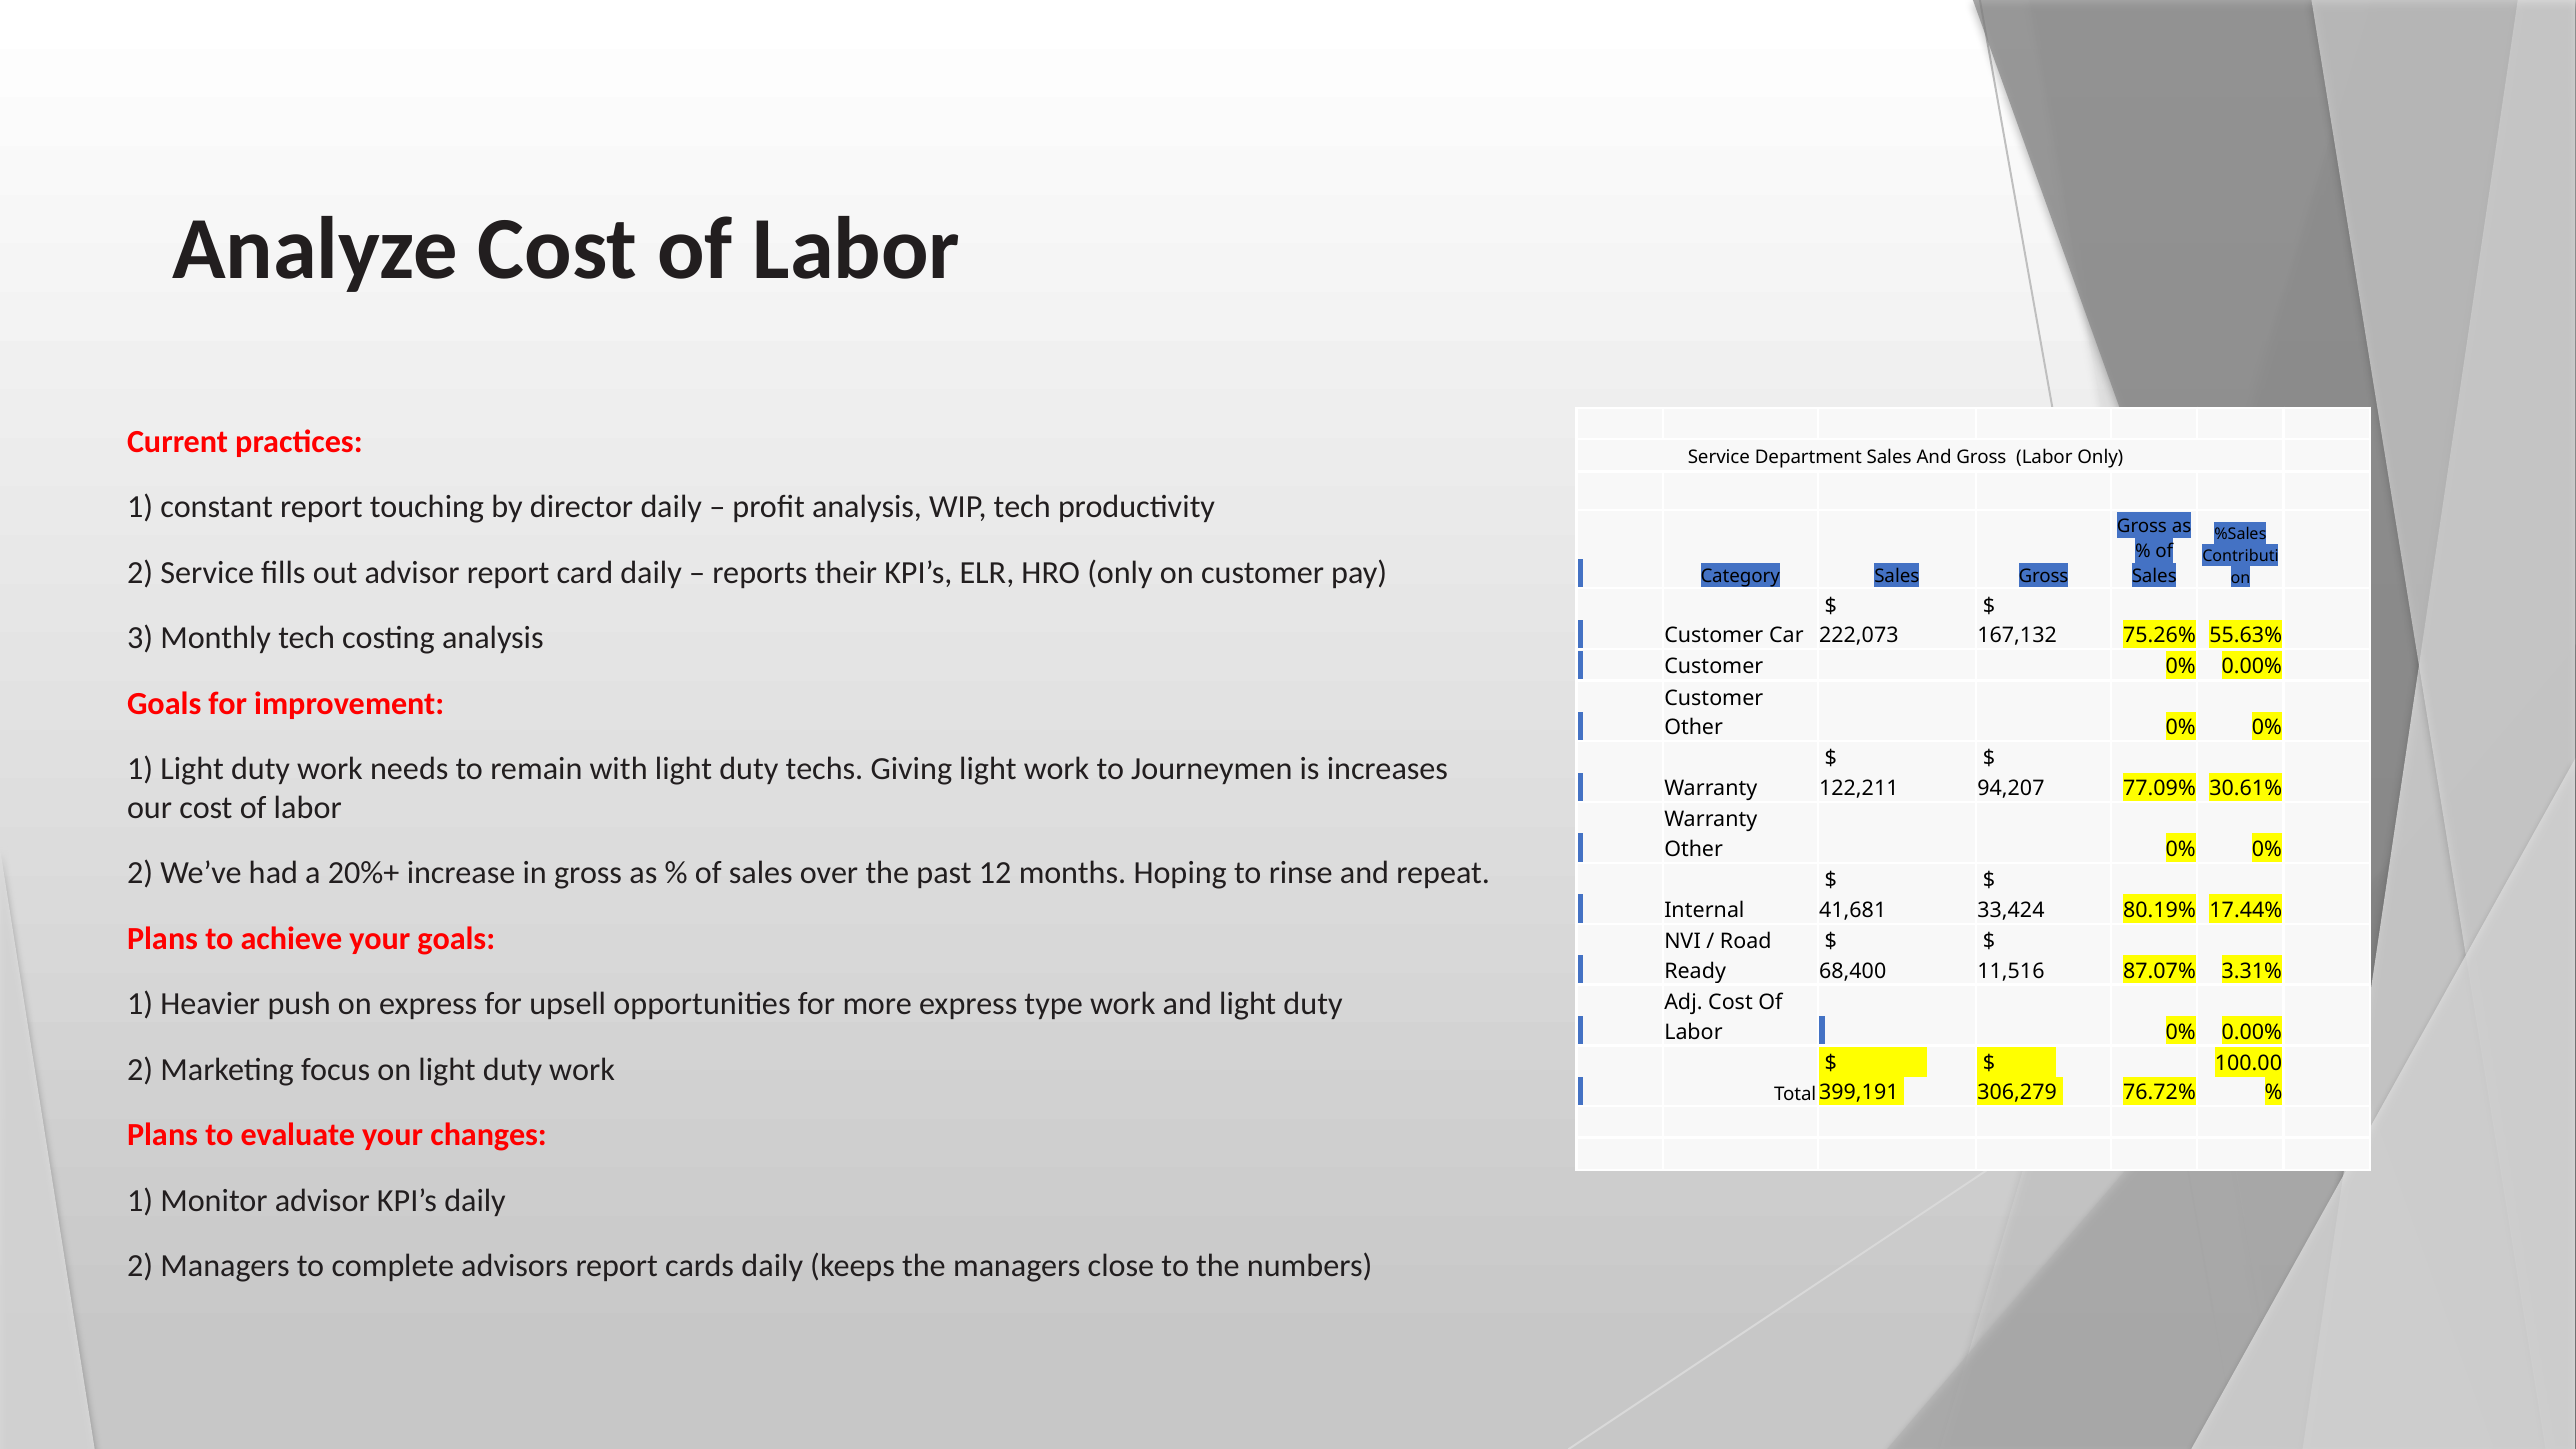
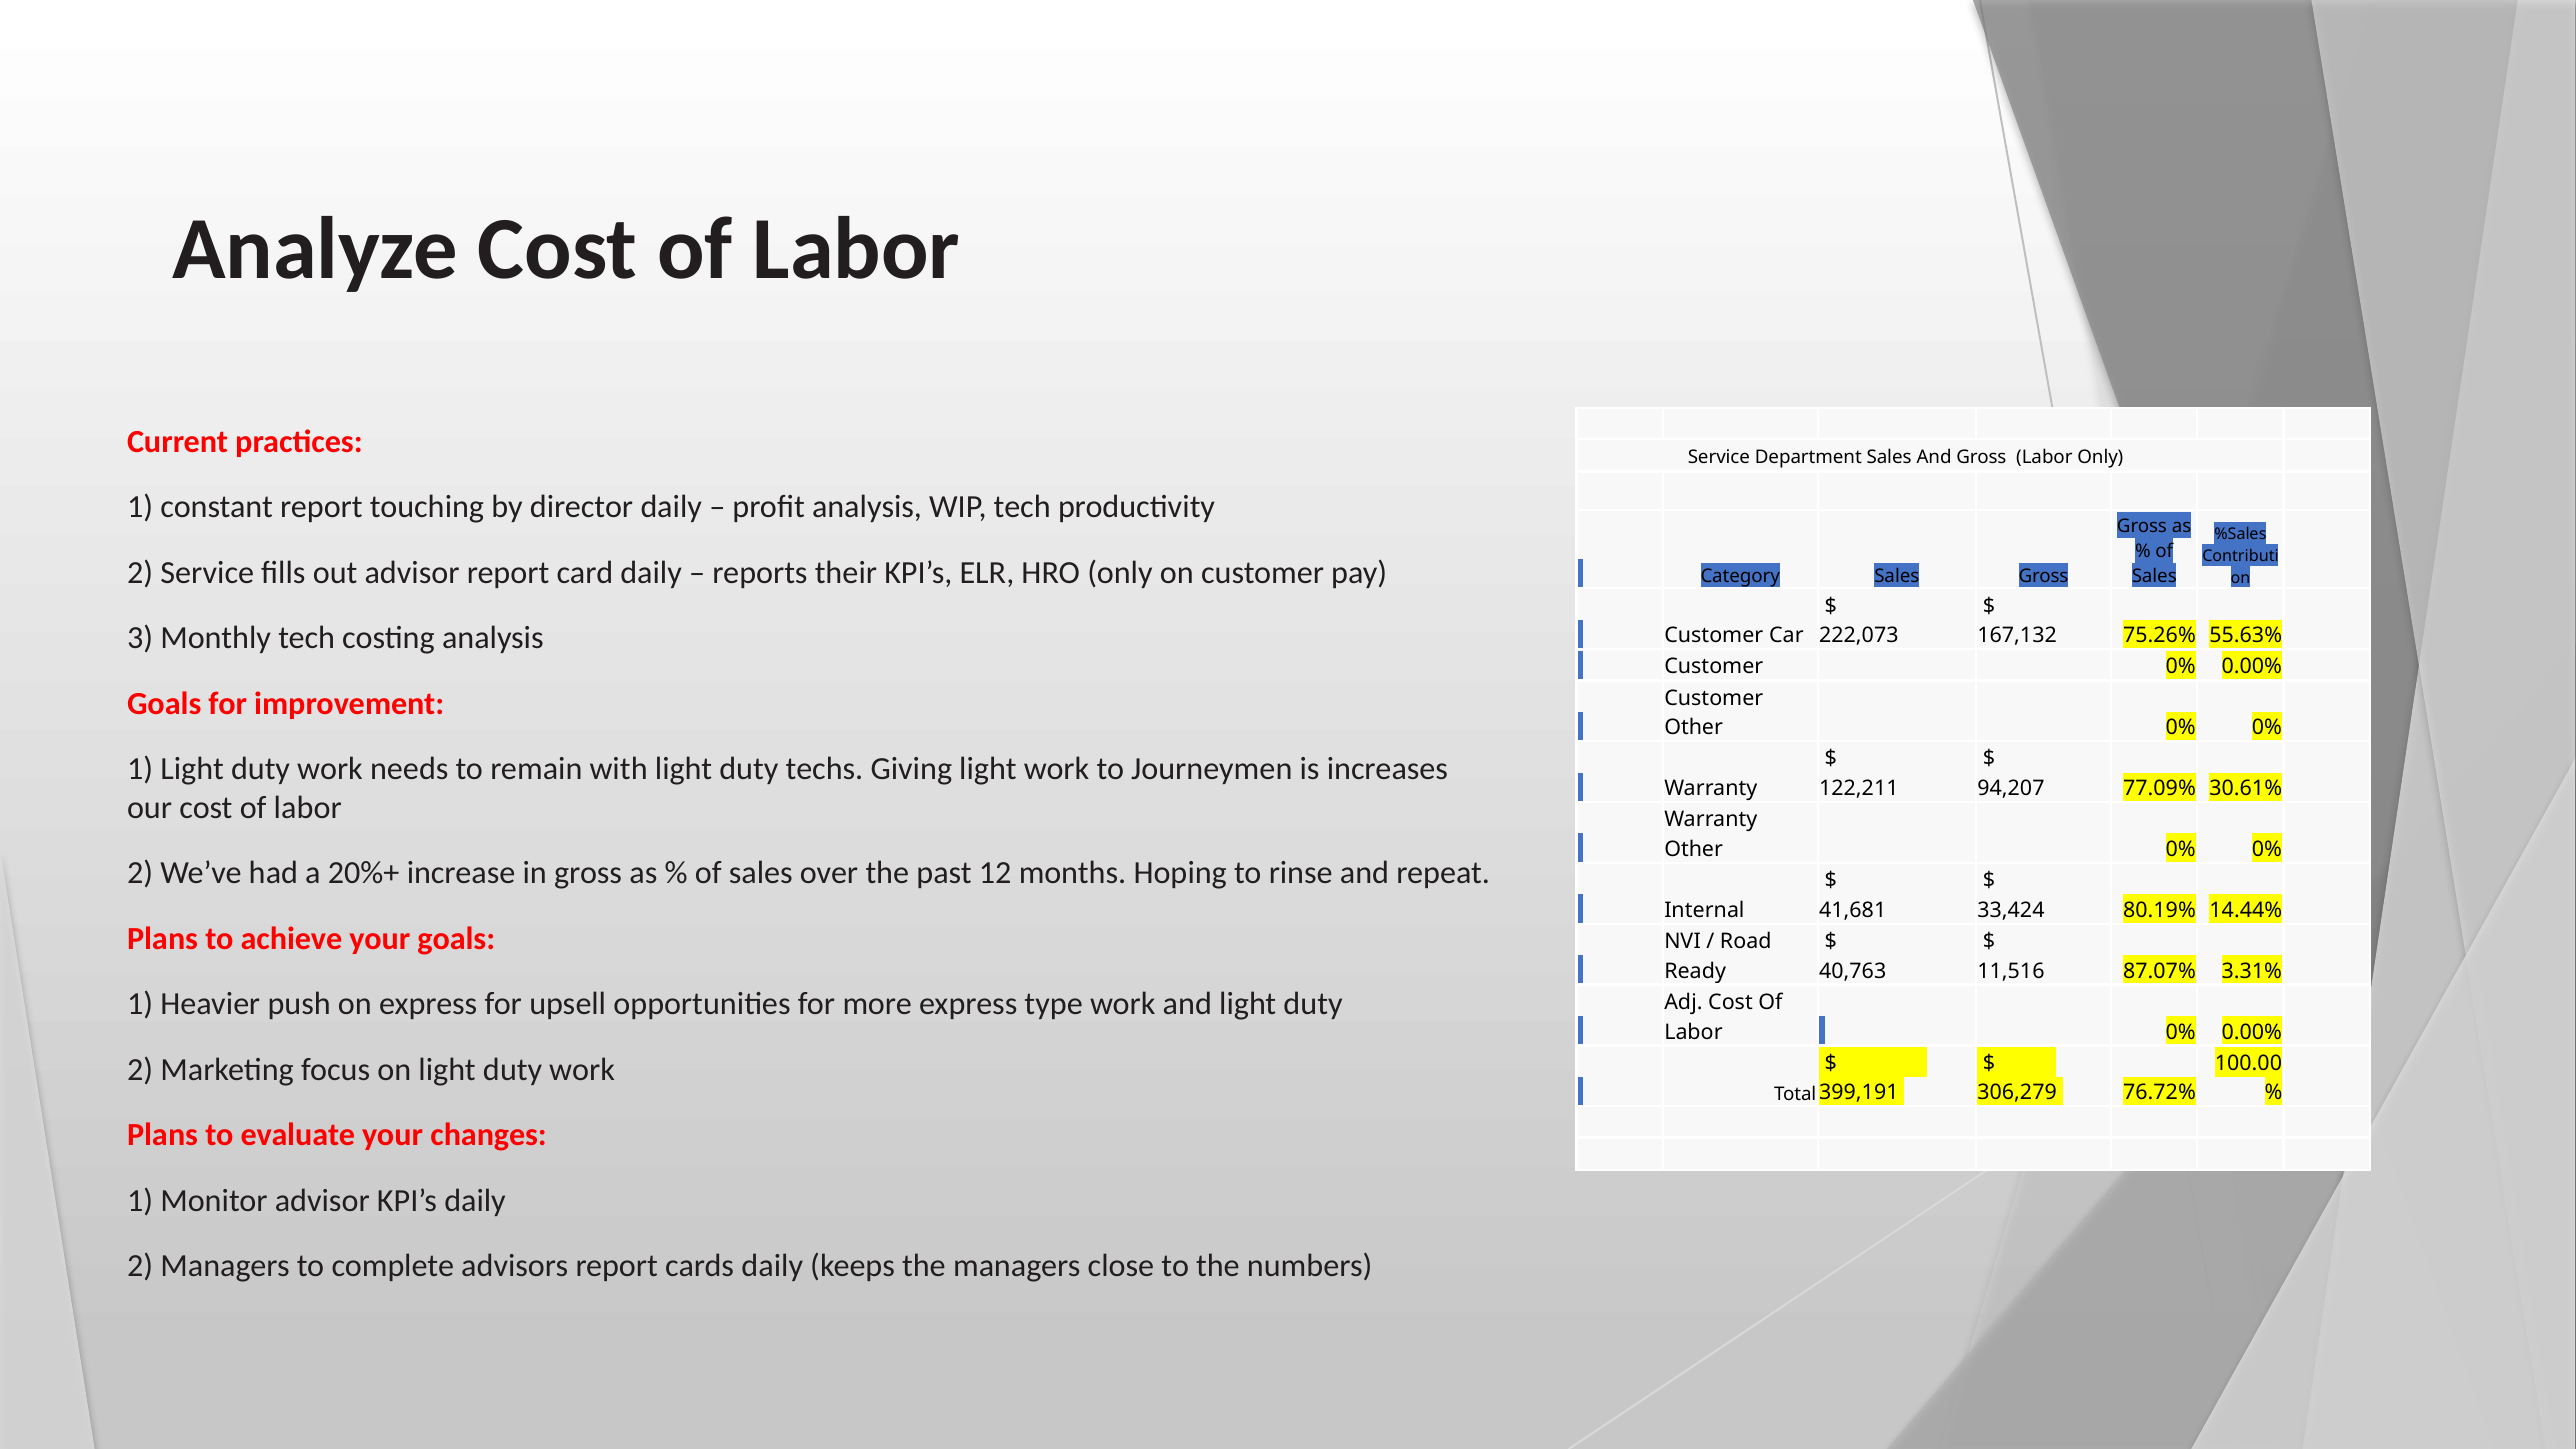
17.44%: 17.44% -> 14.44%
68,400: 68,400 -> 40,763
